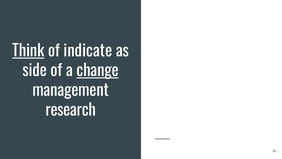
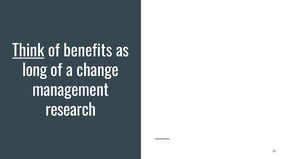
indicate: indicate -> benefits
side: side -> long
change underline: present -> none
